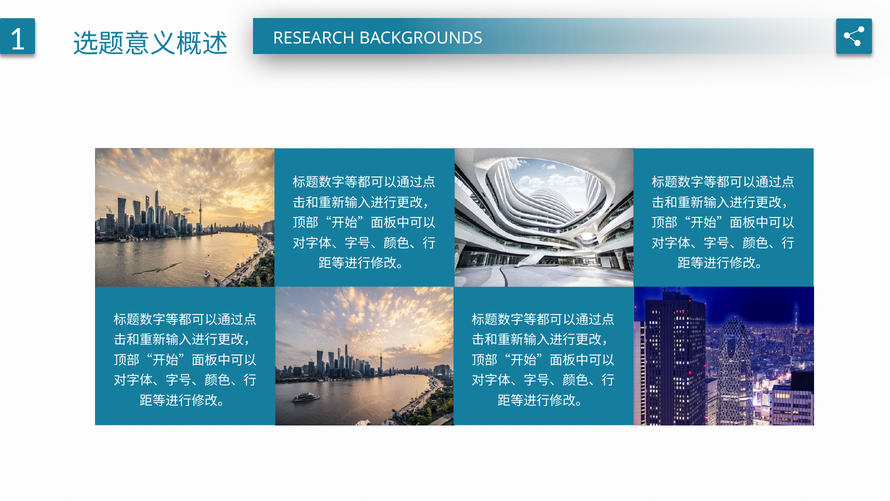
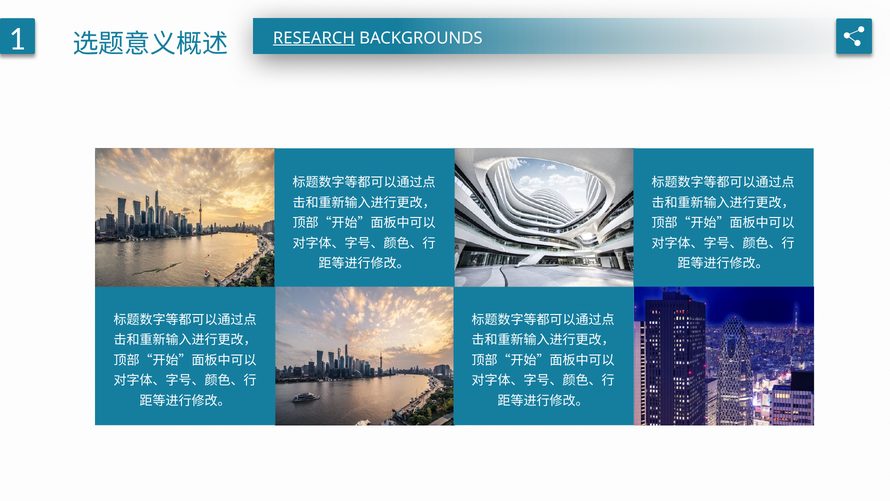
RESEARCH underline: none -> present
